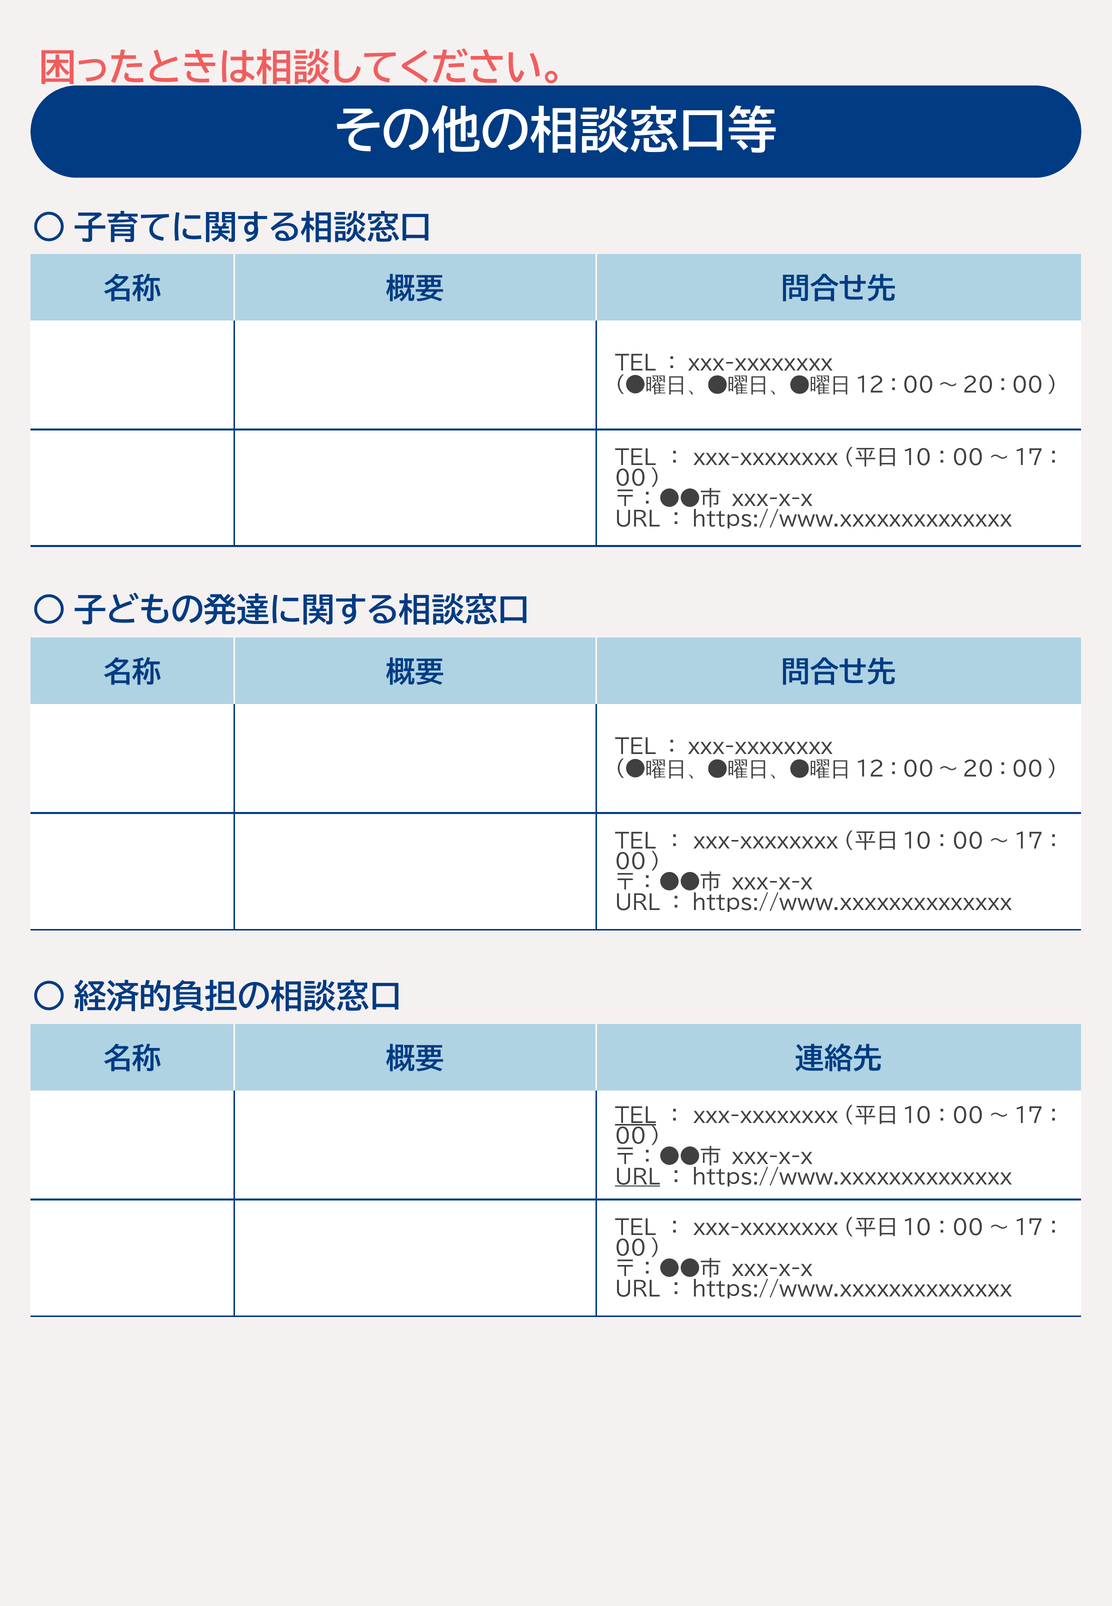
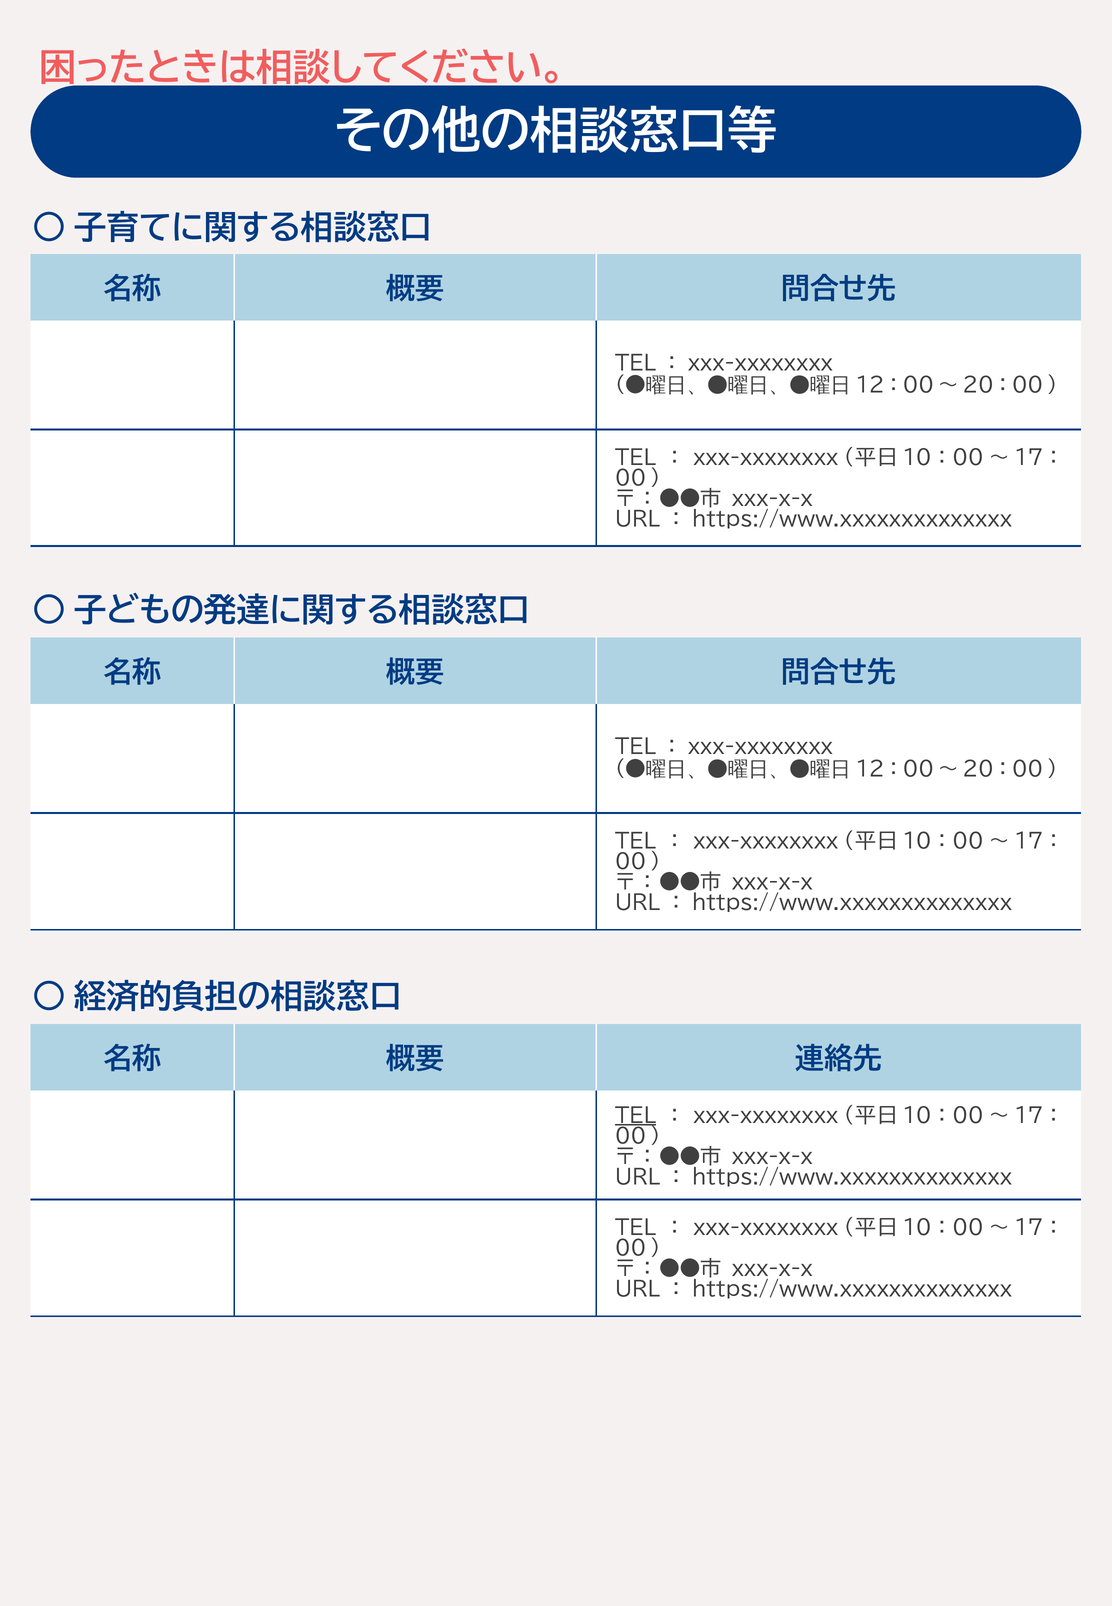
URL at (638, 1177) underline: present -> none
